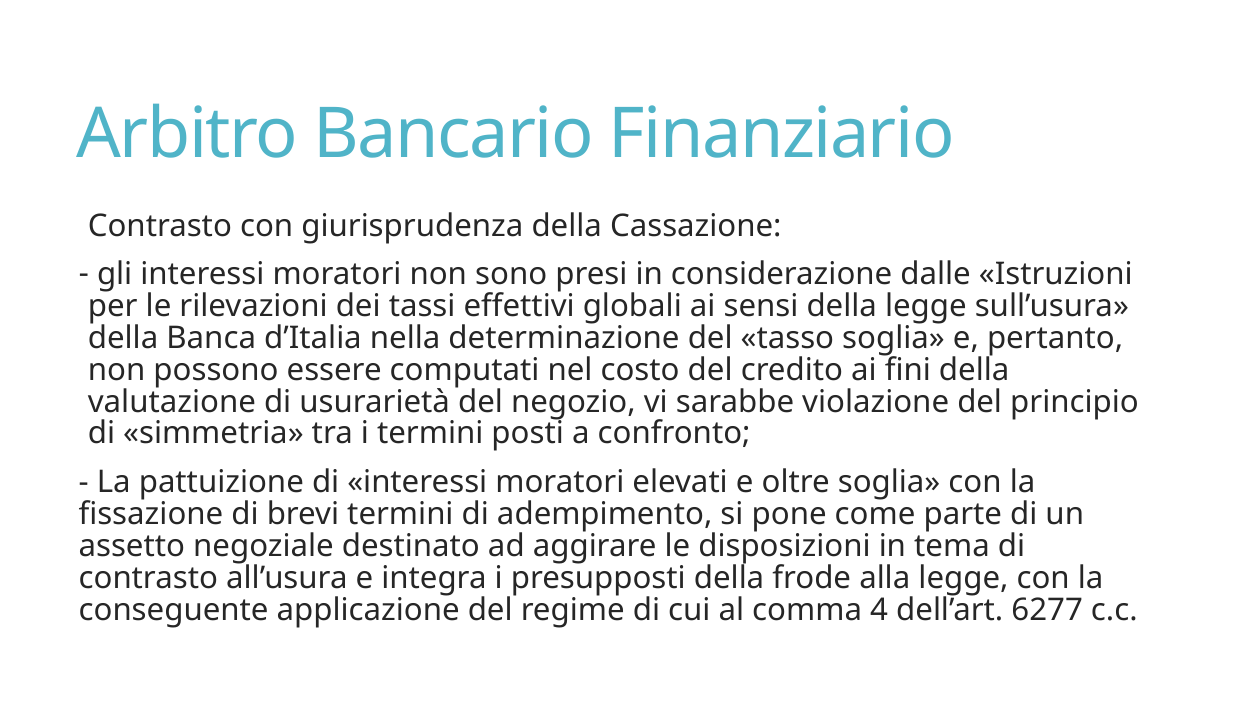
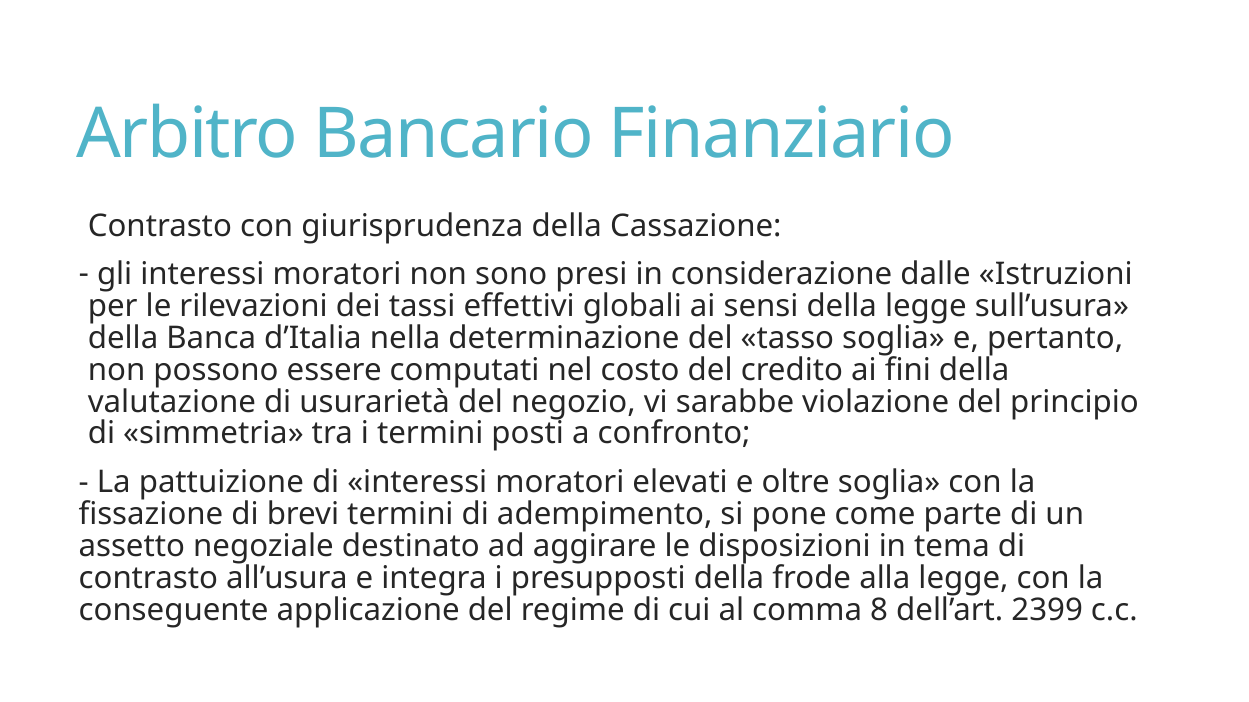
4: 4 -> 8
6277: 6277 -> 2399
